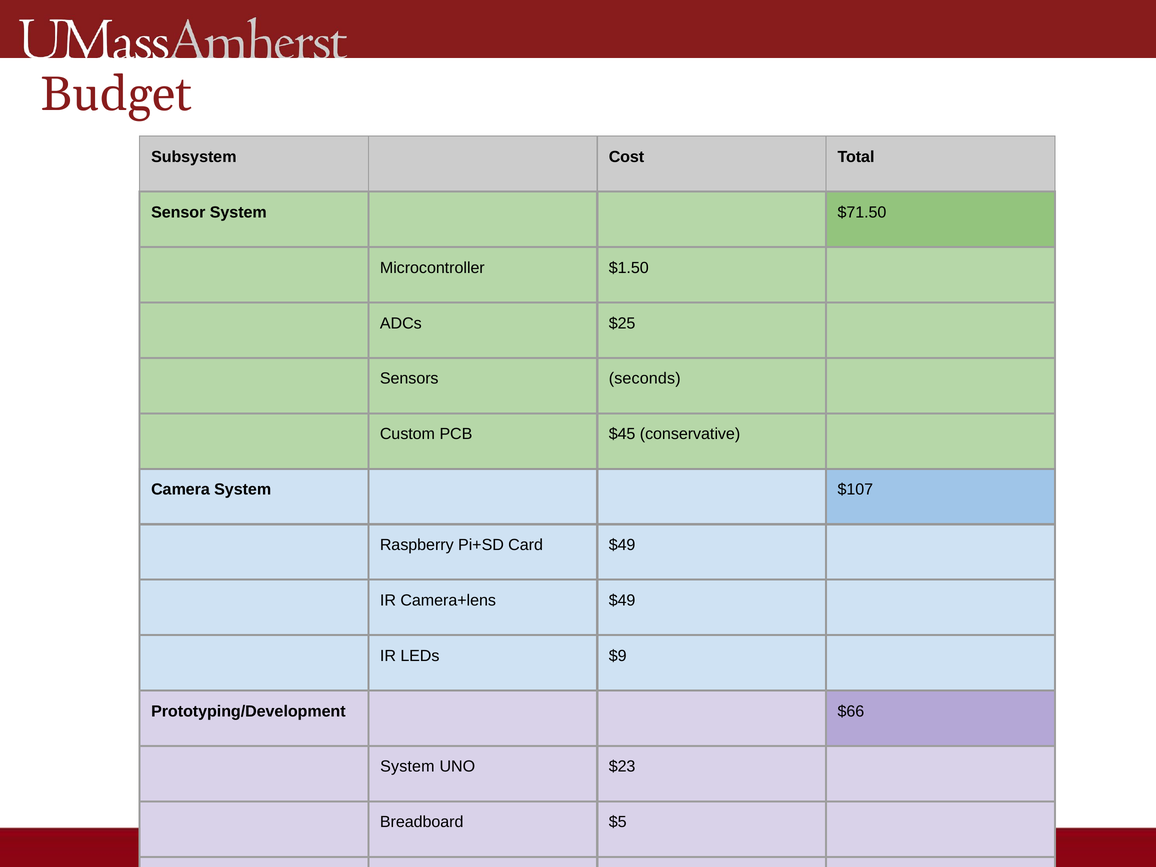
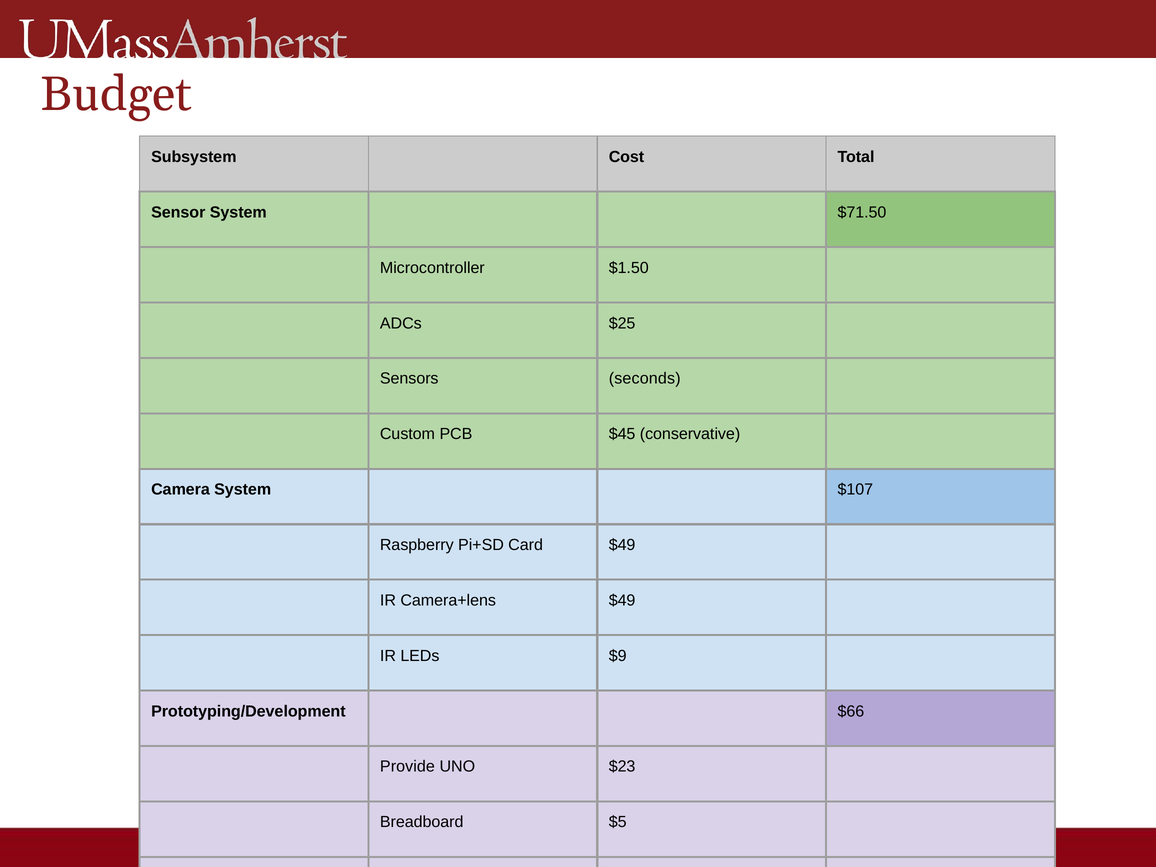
System at (407, 767): System -> Provide
